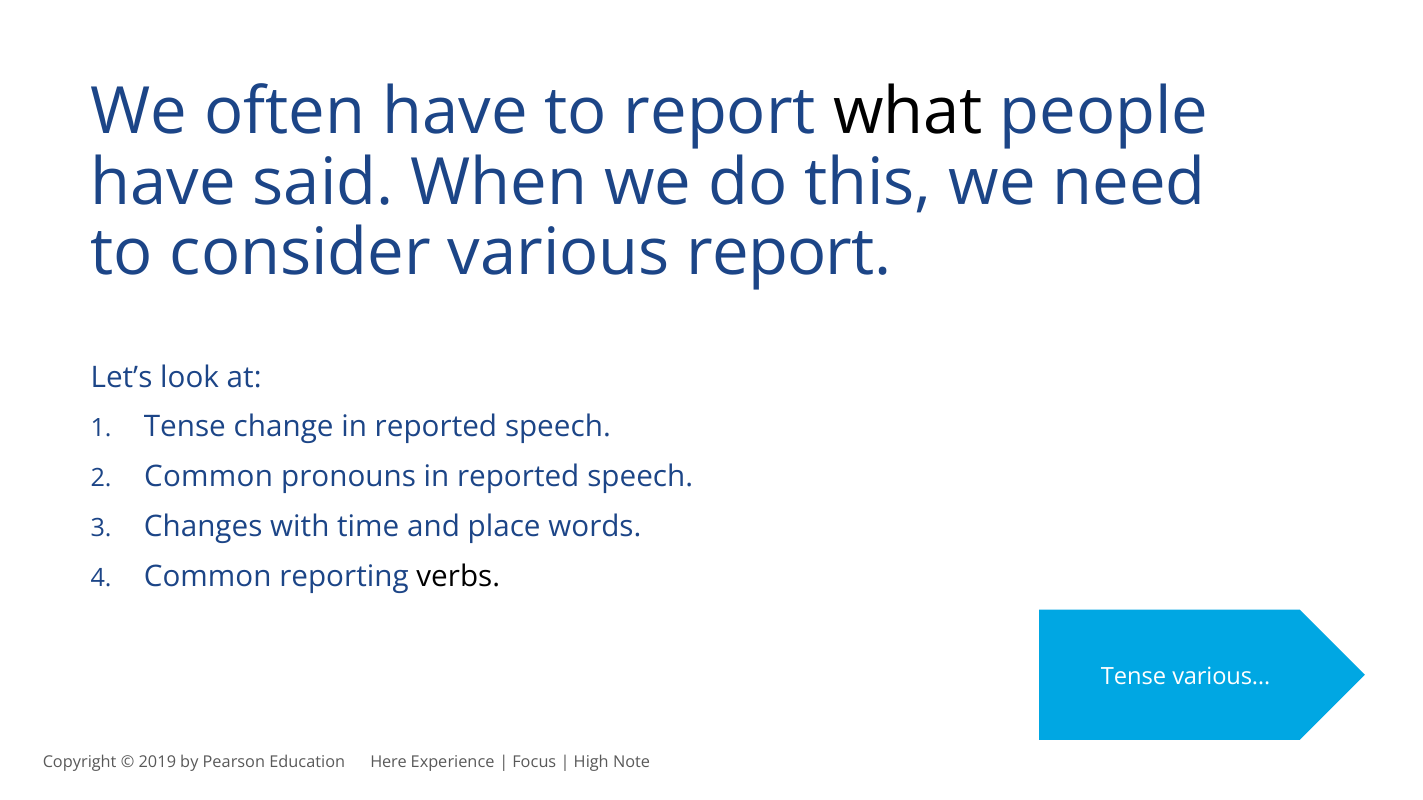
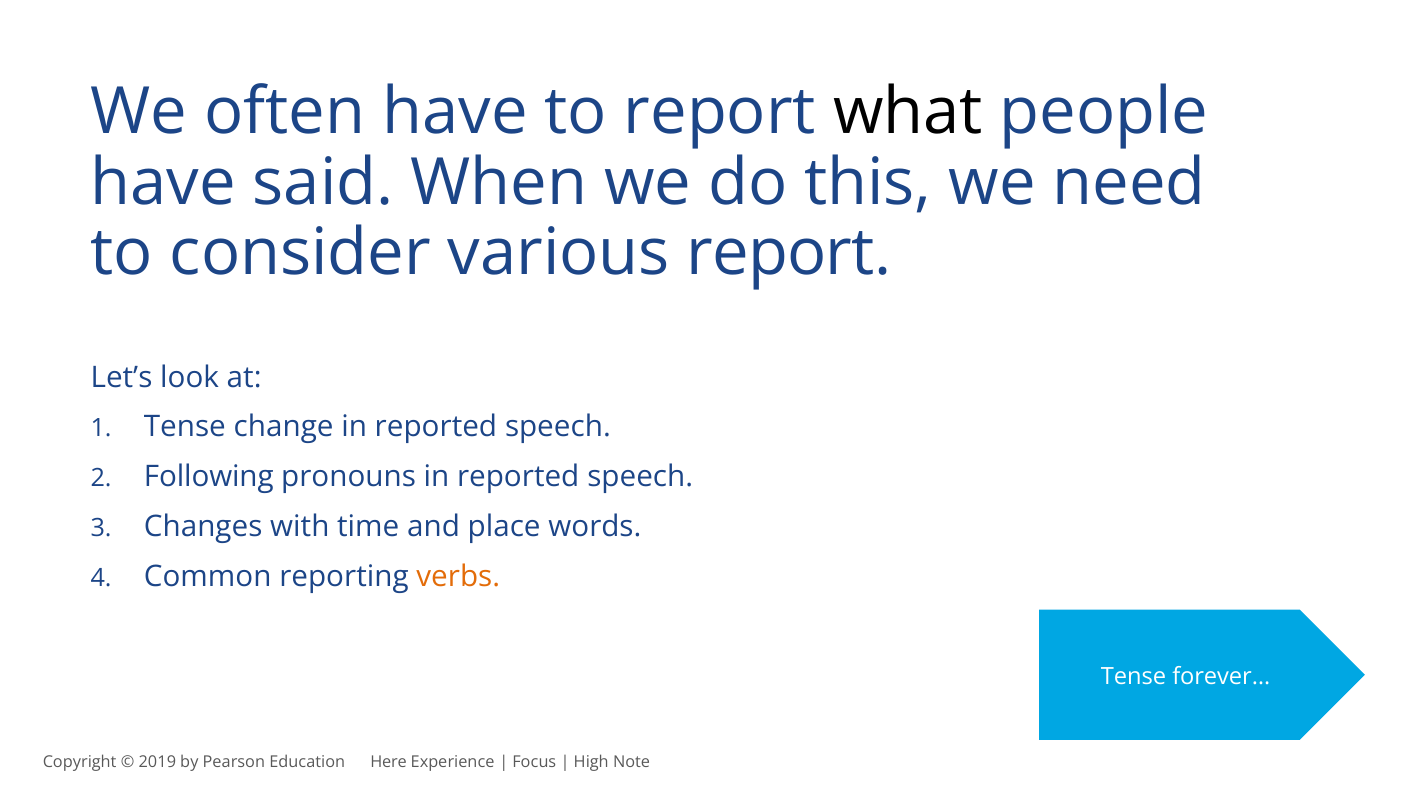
Common at (209, 477): Common -> Following
verbs colour: black -> orange
various…: various… -> forever…
